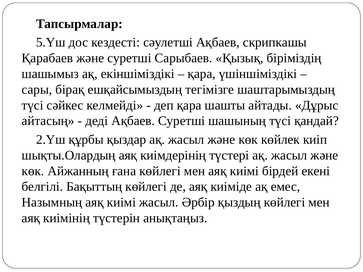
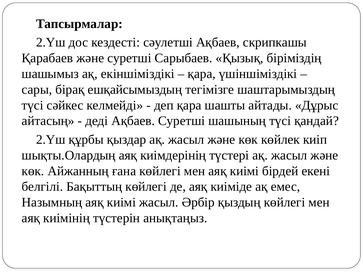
5.Үш at (51, 42): 5.Үш -> 2.Үш
